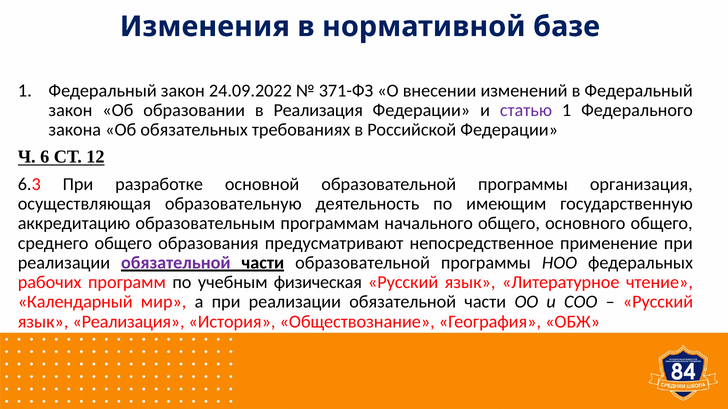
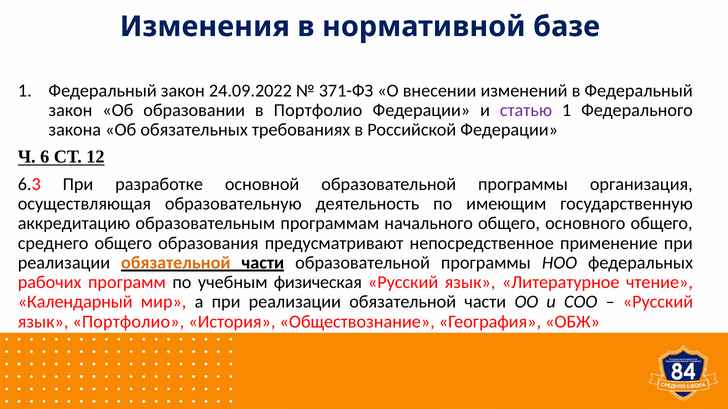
в Реализация: Реализация -> Портфолио
обязательной at (176, 263) colour: purple -> orange
язык Реализация: Реализация -> Портфолио
